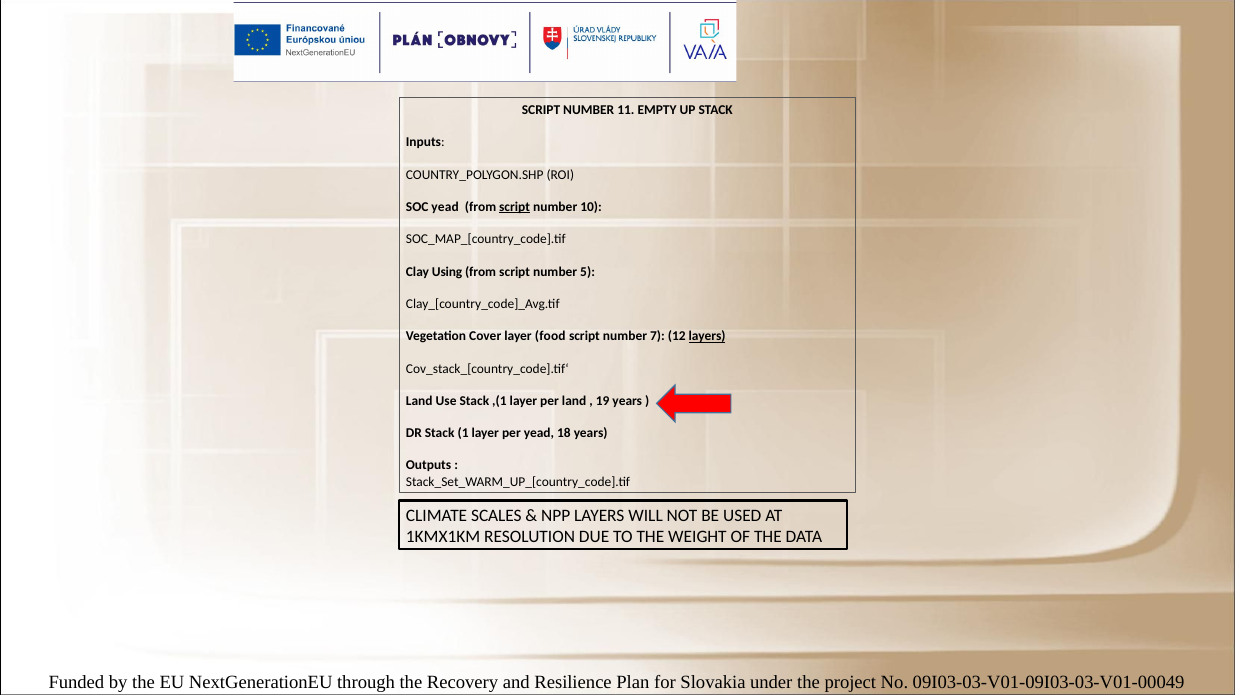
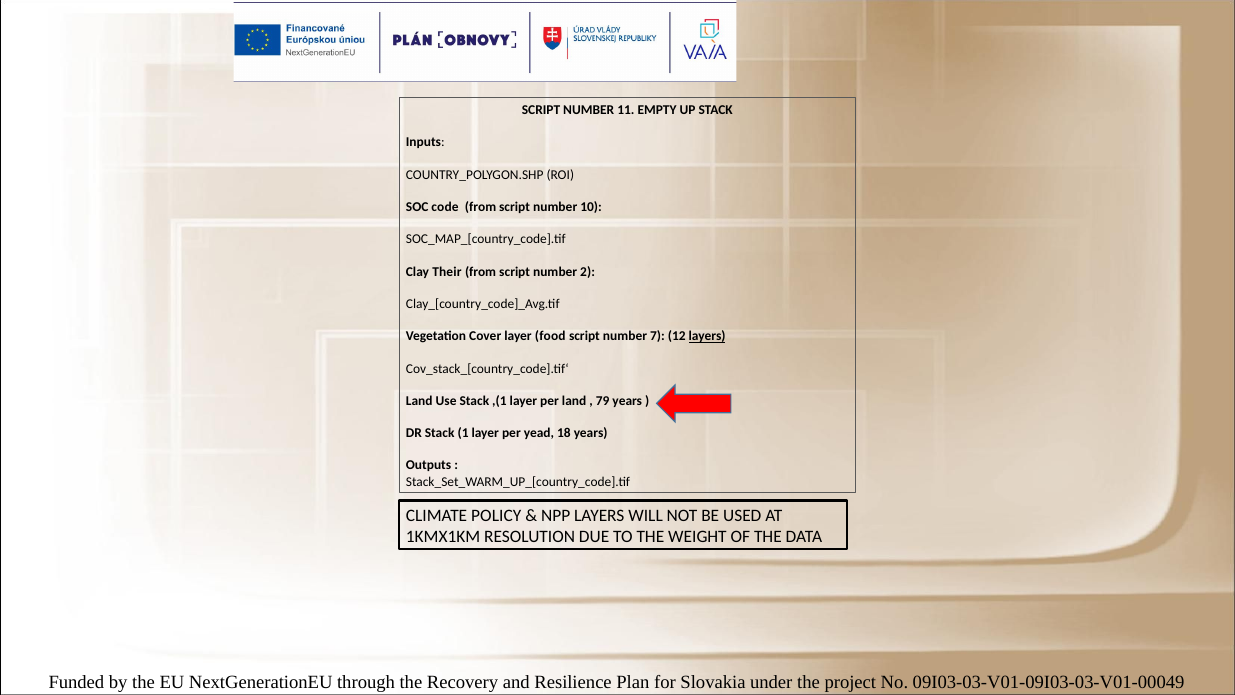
SOC yead: yead -> code
script at (515, 207) underline: present -> none
Using: Using -> Their
5: 5 -> 2
19: 19 -> 79
SCALES: SCALES -> POLICY
